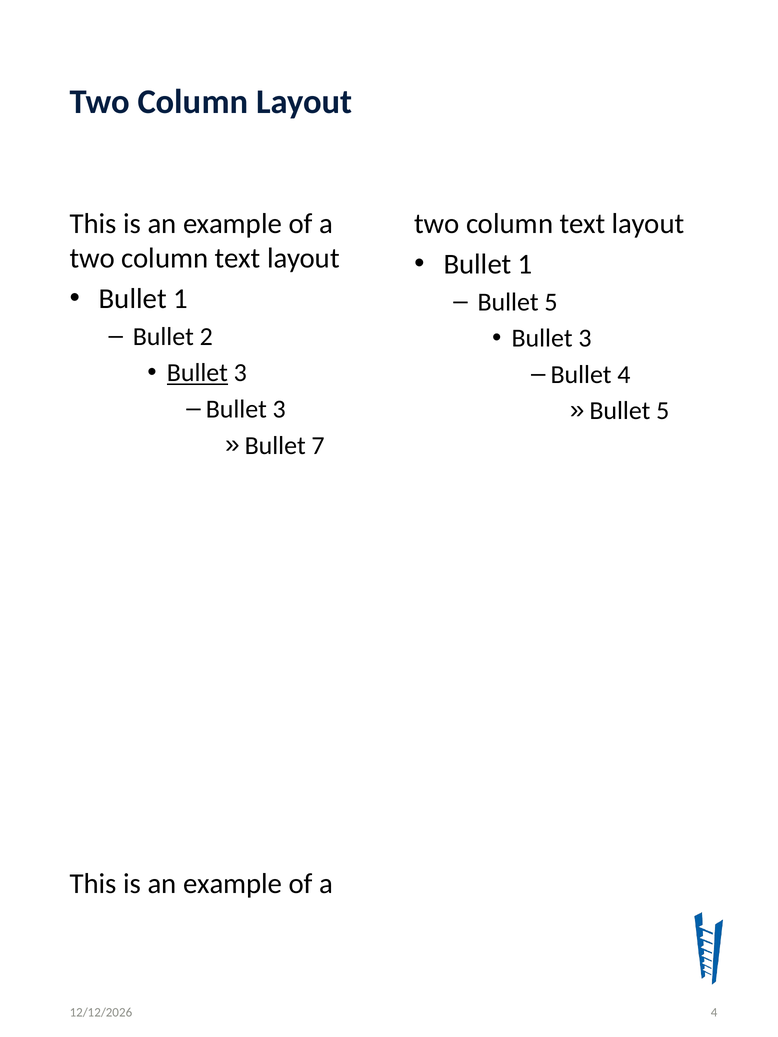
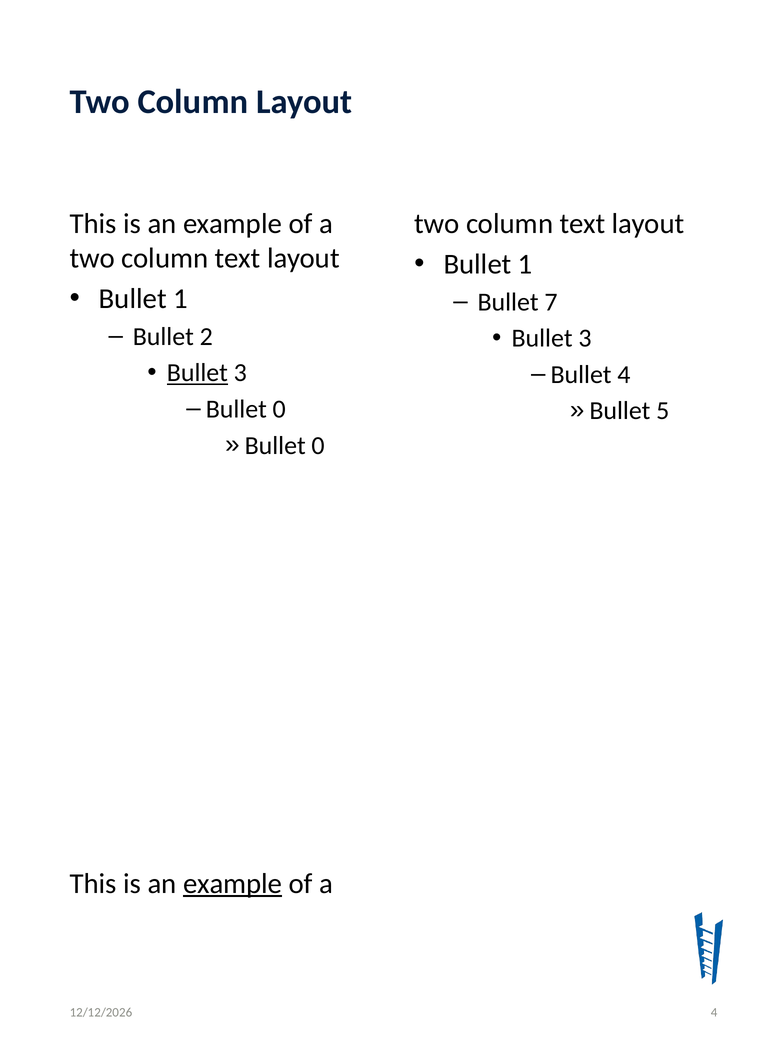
Bullet 5: 5 -> 7
3 at (279, 409): 3 -> 0
7 at (318, 446): 7 -> 0
example at (233, 884) underline: none -> present
